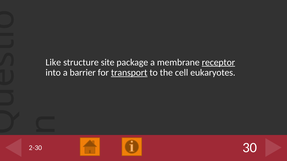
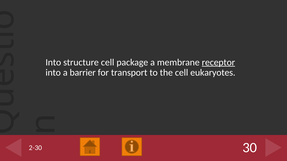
Like at (53, 62): Like -> Into
structure site: site -> cell
transport underline: present -> none
